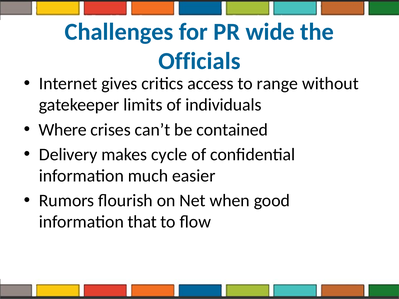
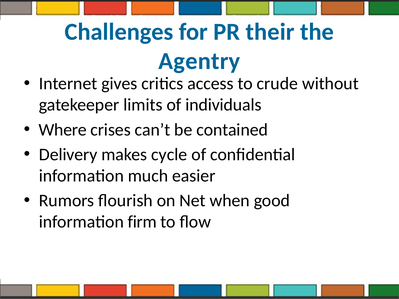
wide: wide -> their
Officials: Officials -> Agentry
range: range -> crude
that: that -> firm
